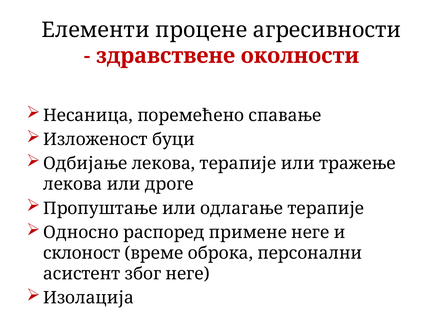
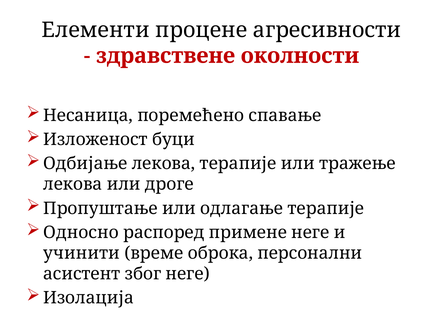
склоност: склоност -> учинити
